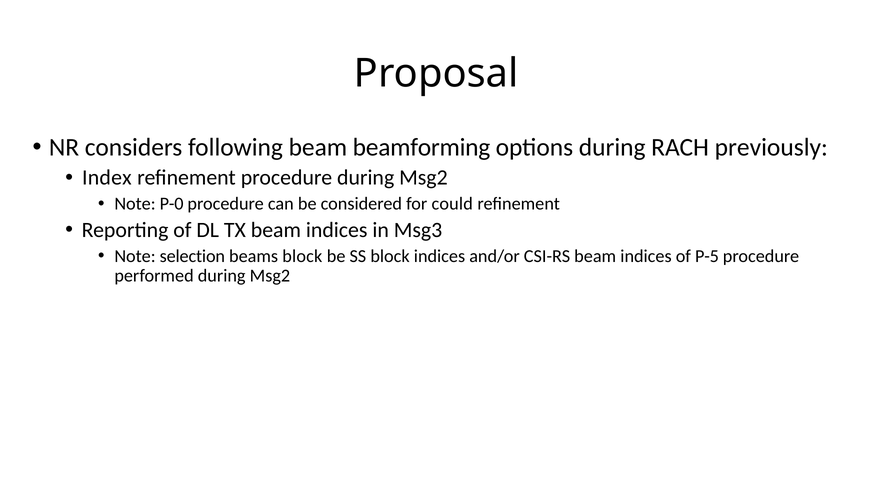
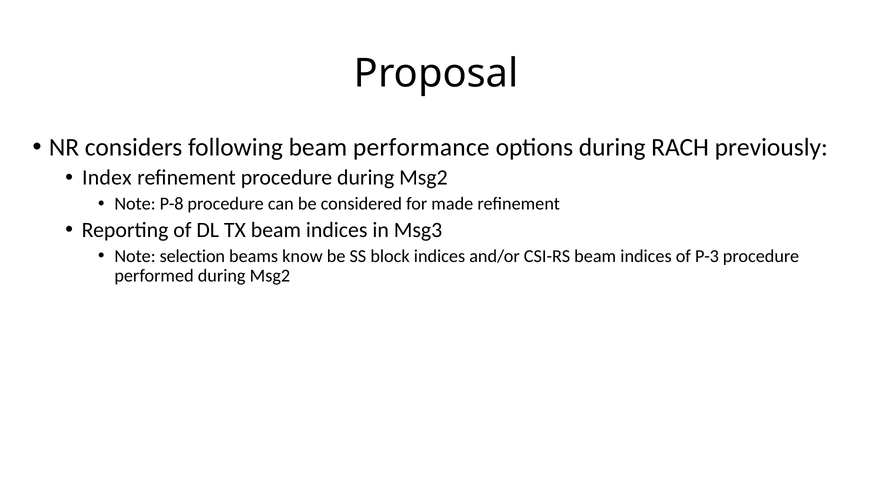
beamforming: beamforming -> performance
P-0: P-0 -> P-8
could: could -> made
beams block: block -> know
P-5: P-5 -> P-3
